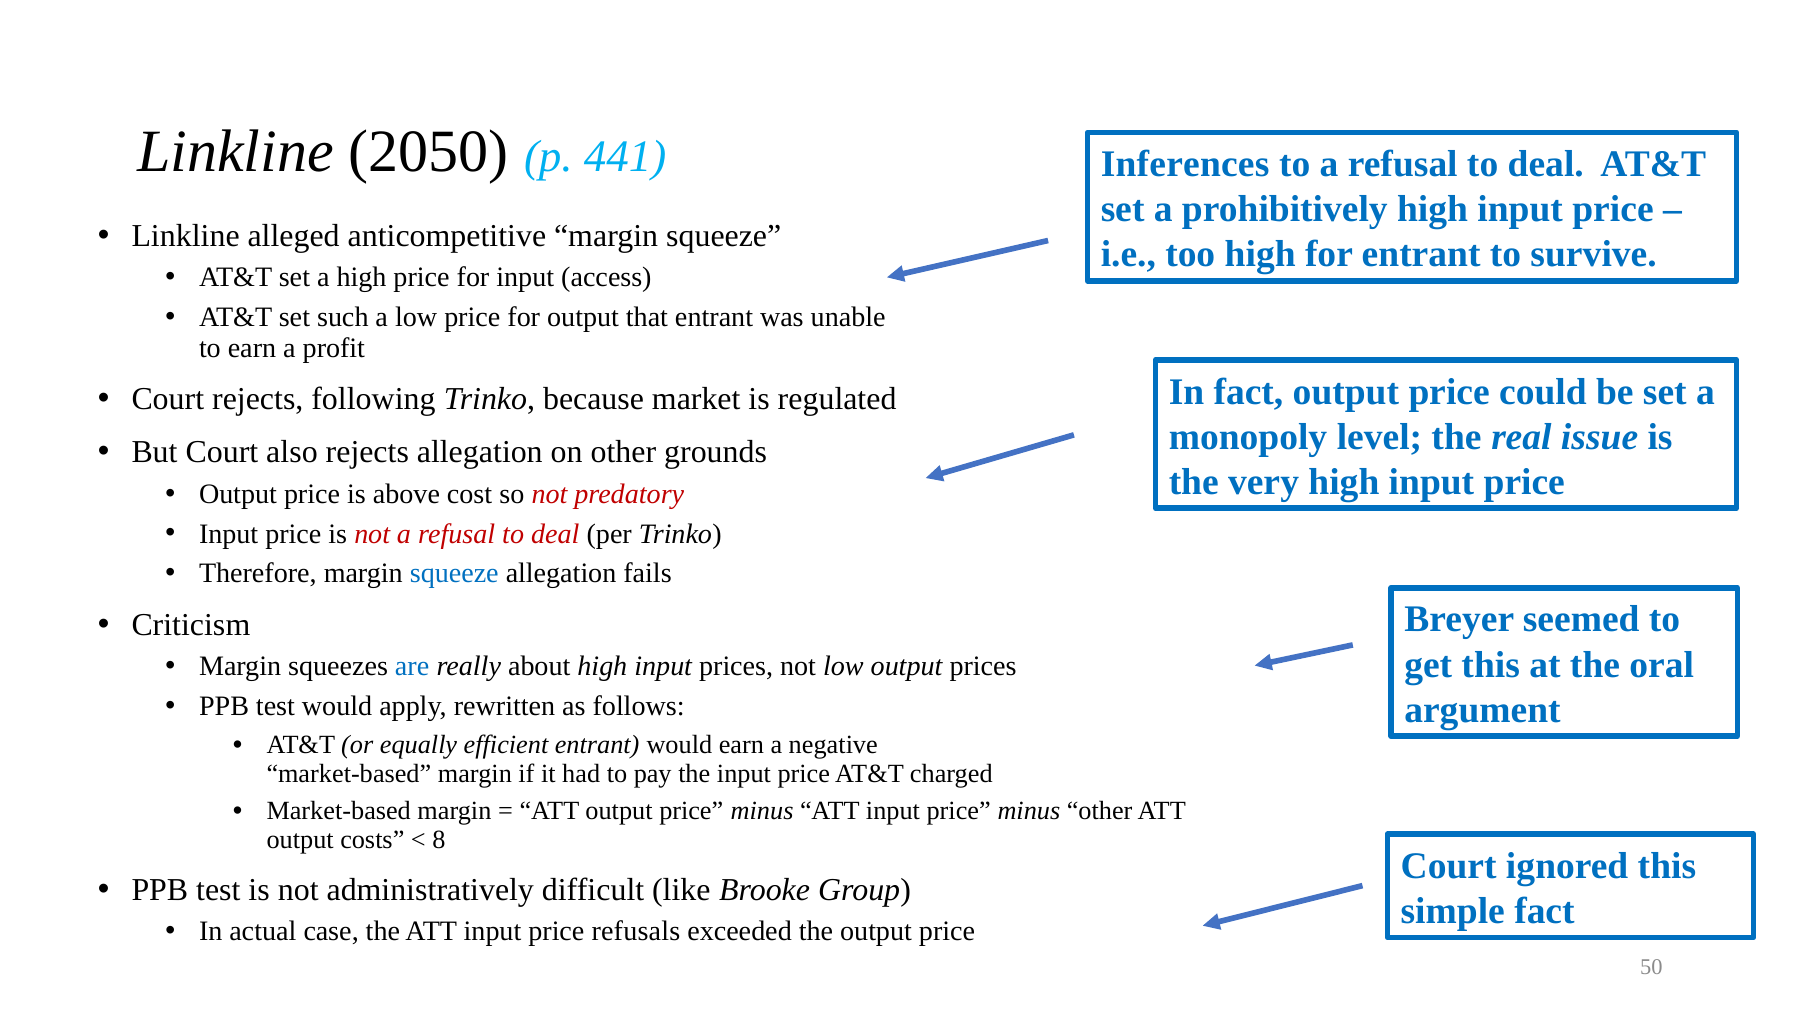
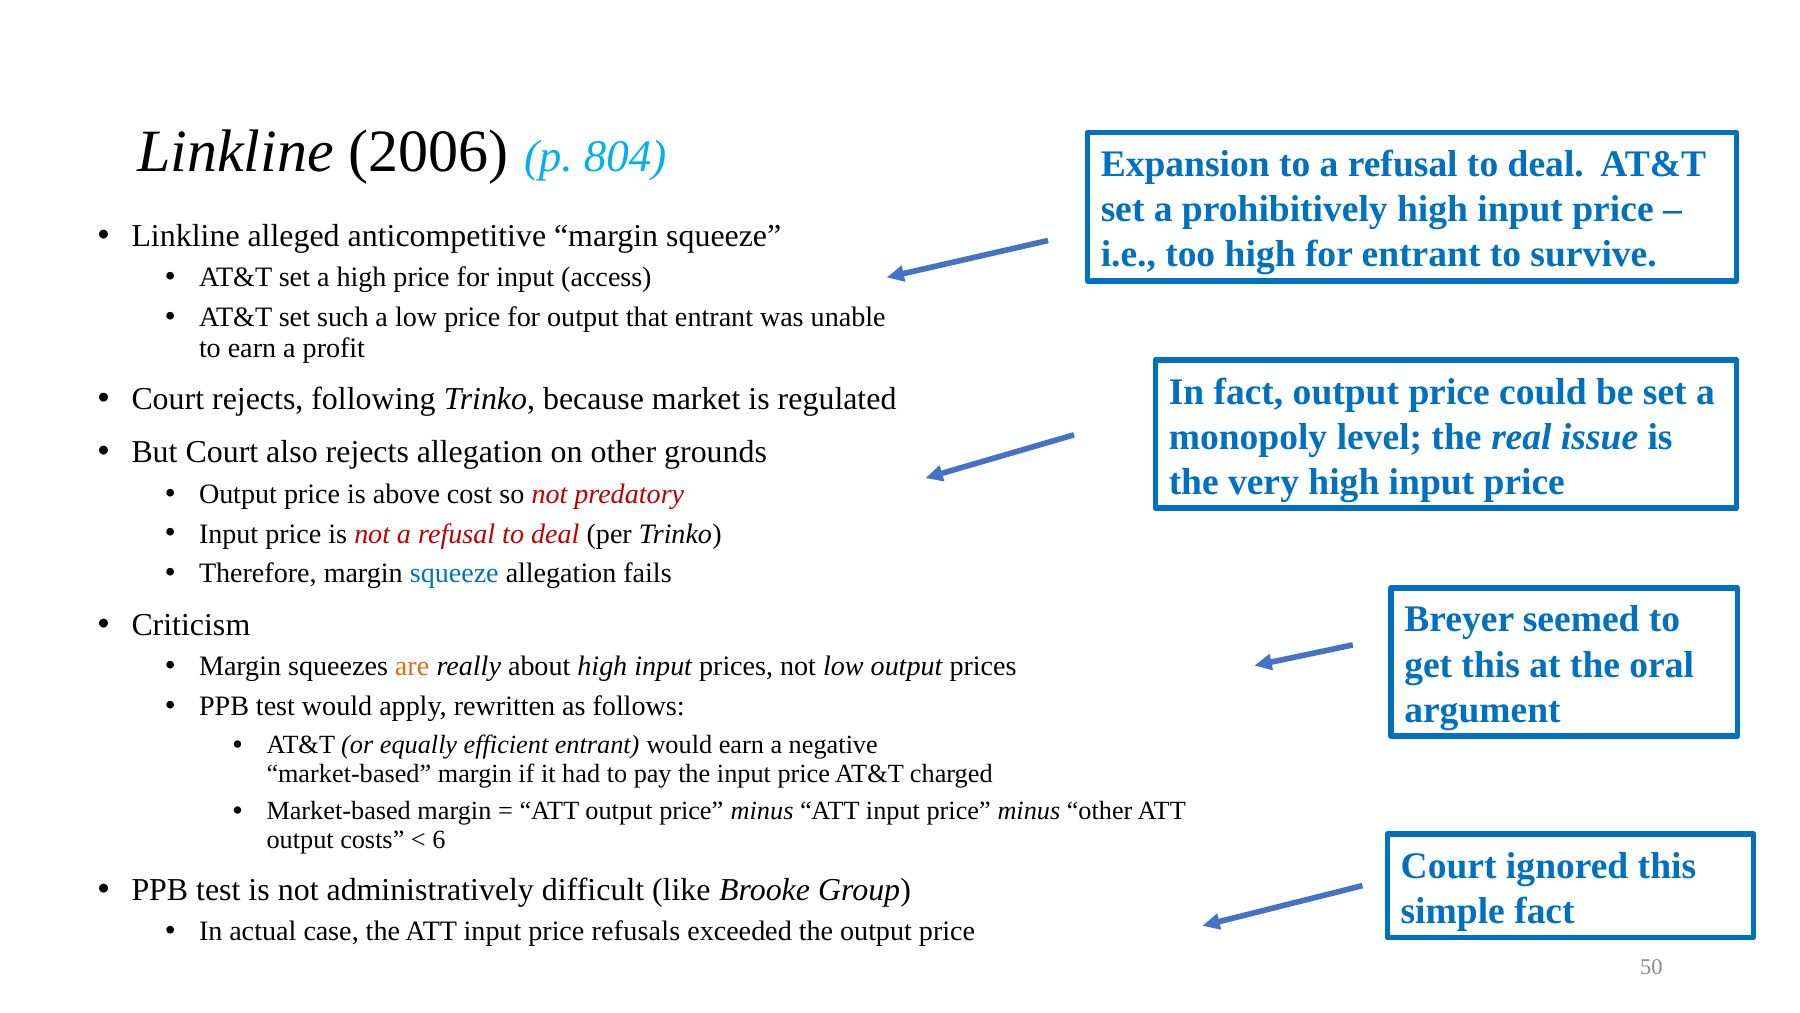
2050: 2050 -> 2006
441: 441 -> 804
Inferences: Inferences -> Expansion
are colour: blue -> orange
8: 8 -> 6
